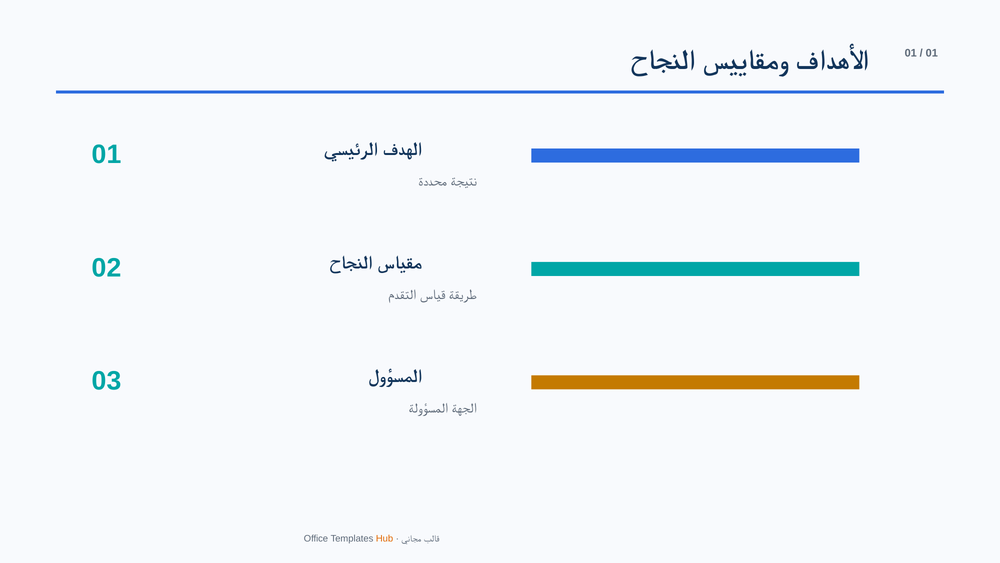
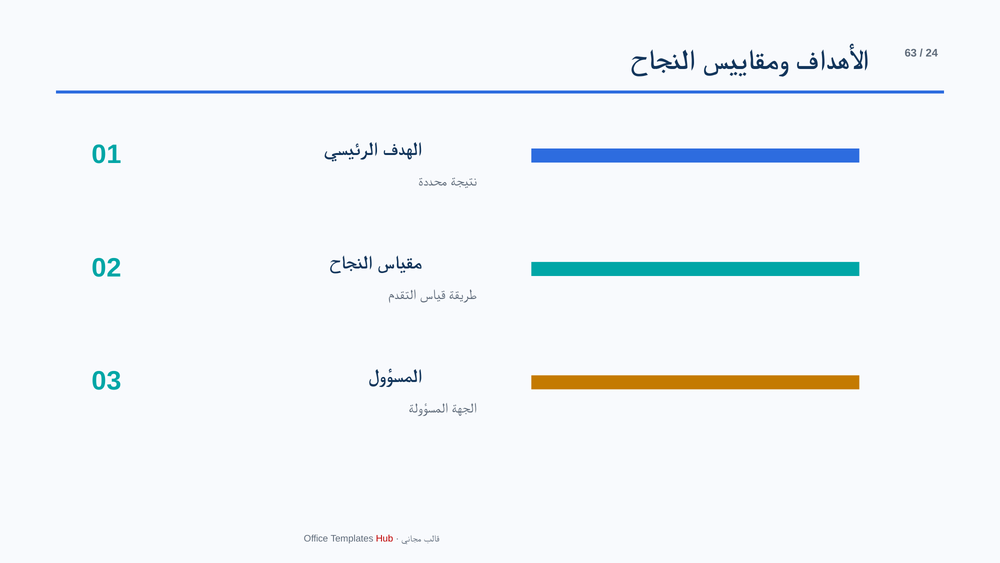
01 at (911, 53): 01 -> 63
01 at (932, 53): 01 -> 24
Hub colour: orange -> red
